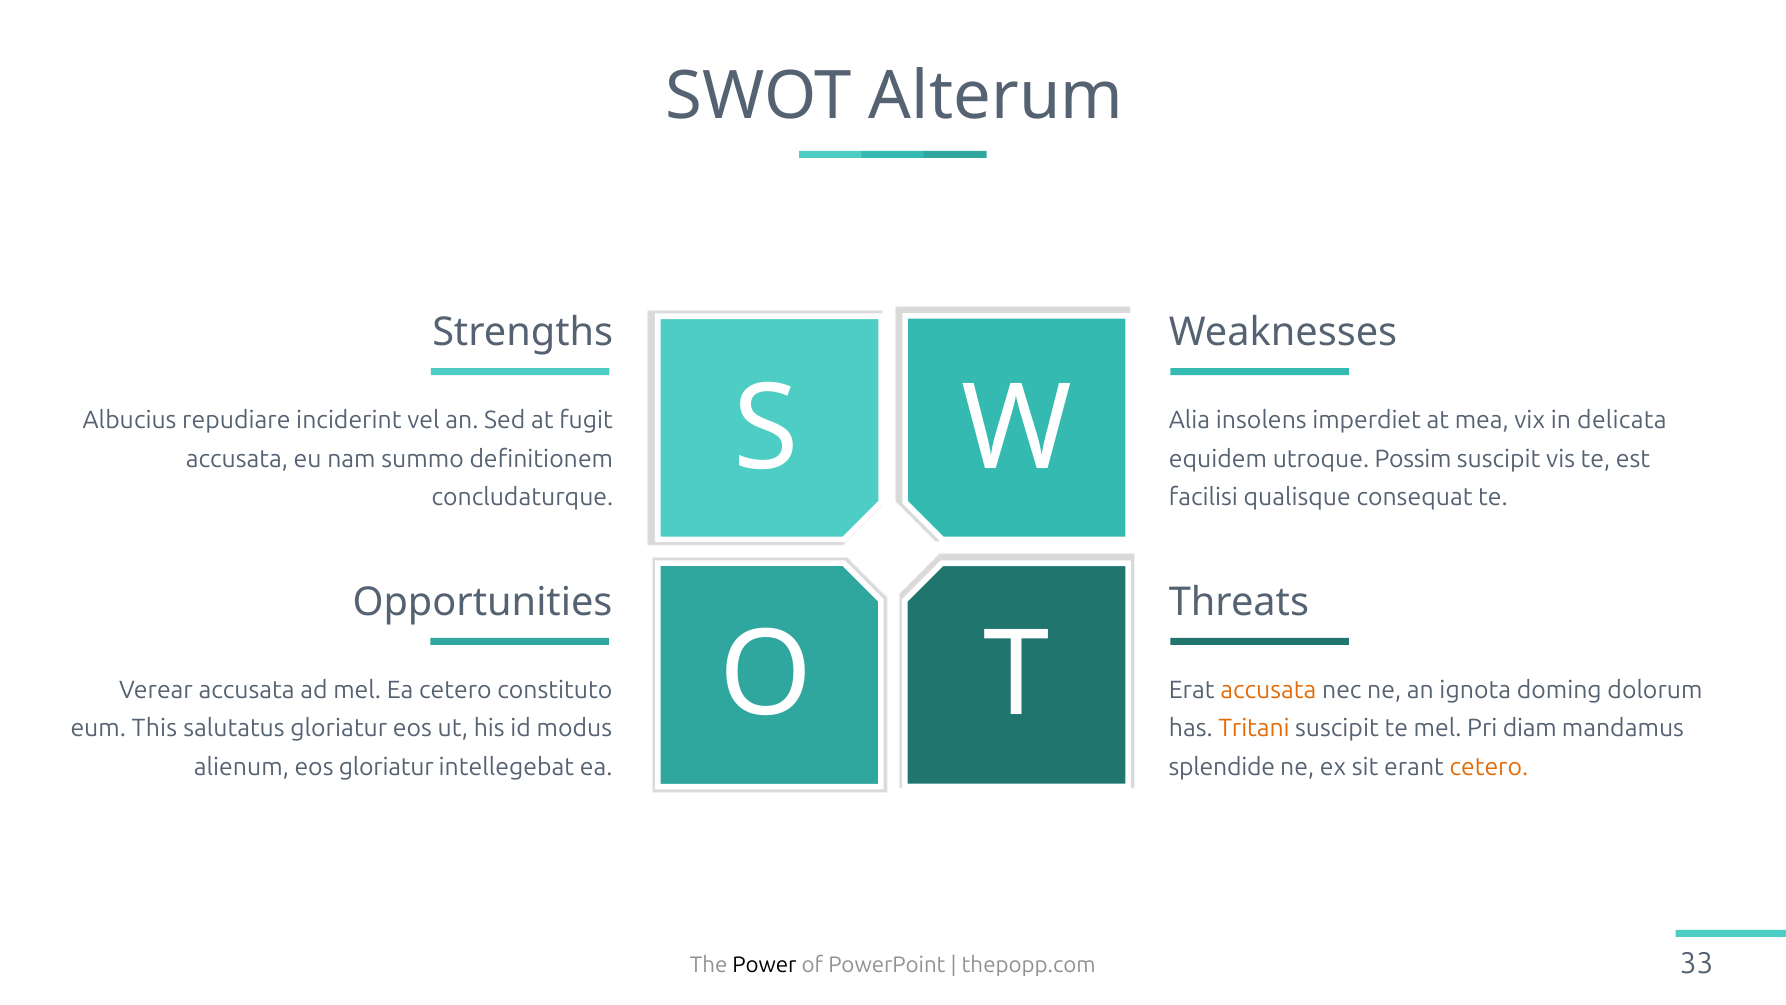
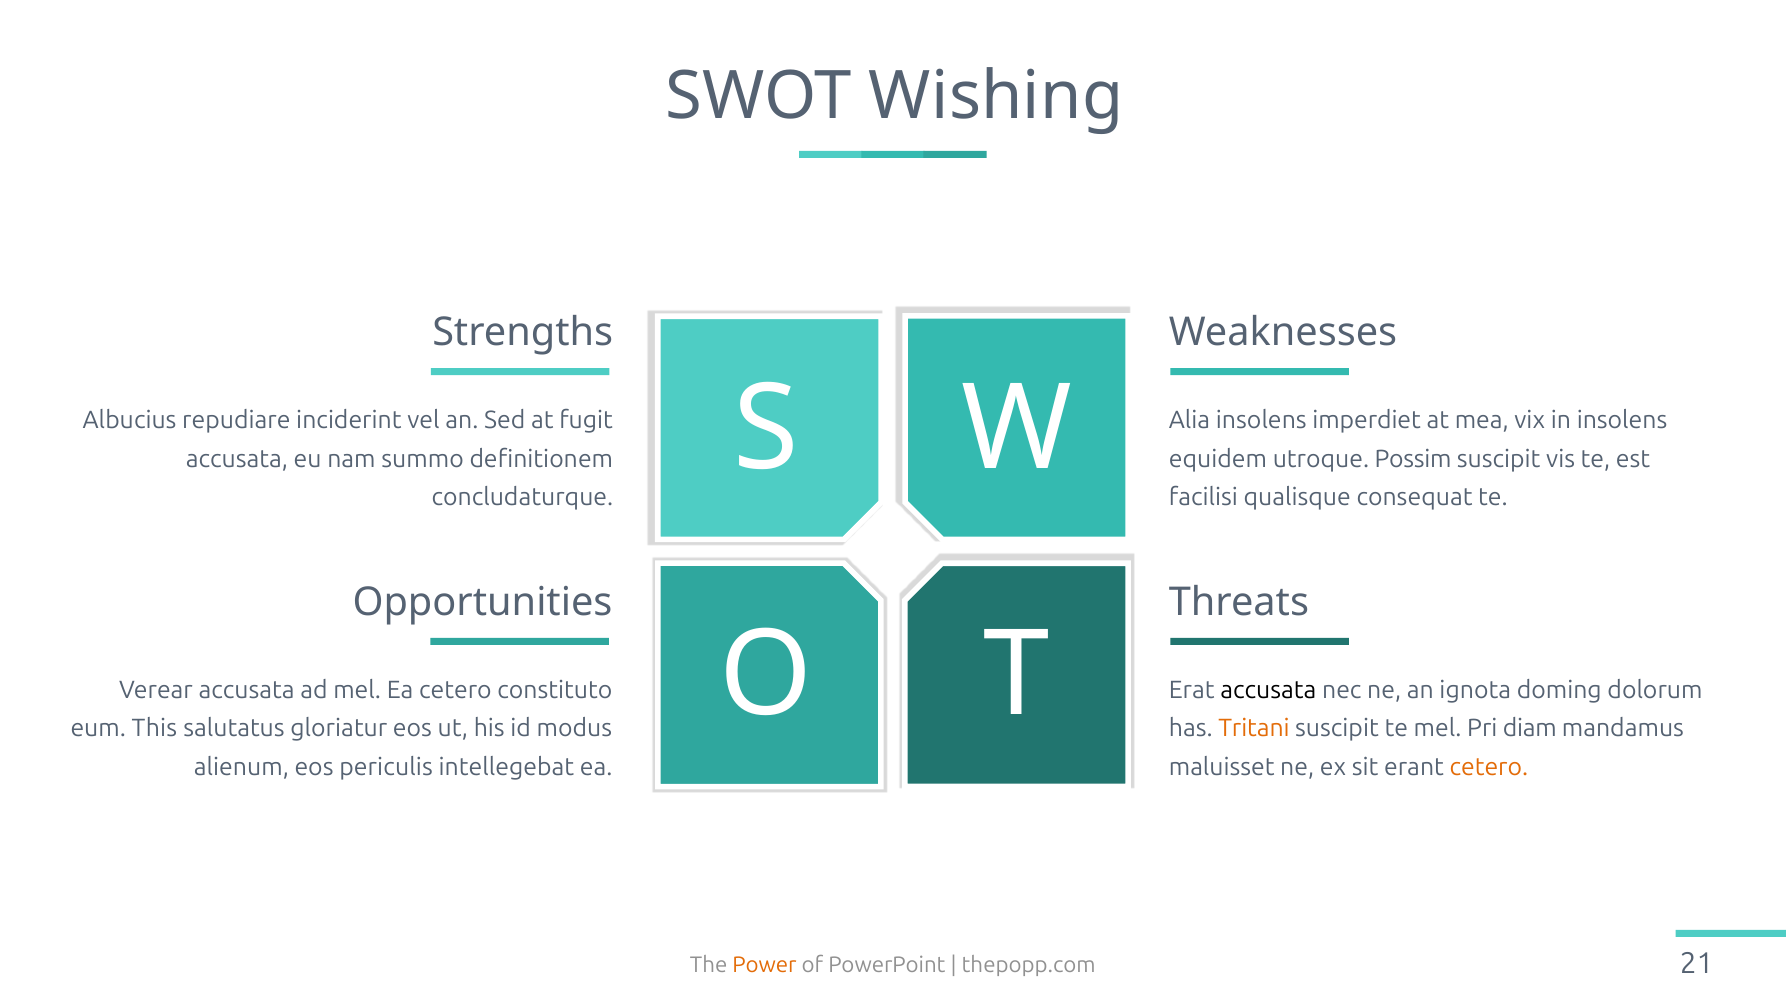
Alterum: Alterum -> Wishing
in delicata: delicata -> insolens
accusata at (1268, 690) colour: orange -> black
eos gloriatur: gloriatur -> periculis
splendide: splendide -> maluisset
Power colour: black -> orange
33: 33 -> 21
